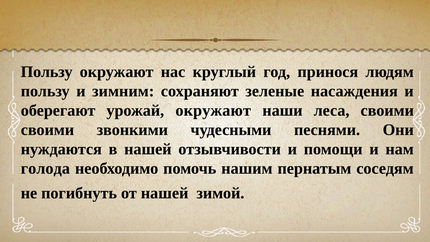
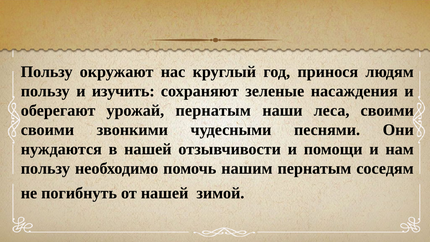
зимним: зимним -> изучить
урожай окружают: окружают -> пернатым
голода at (45, 168): голода -> пользу
